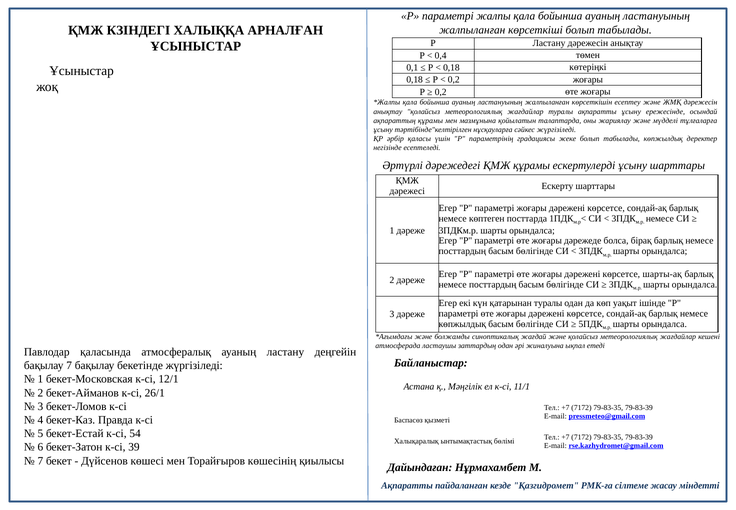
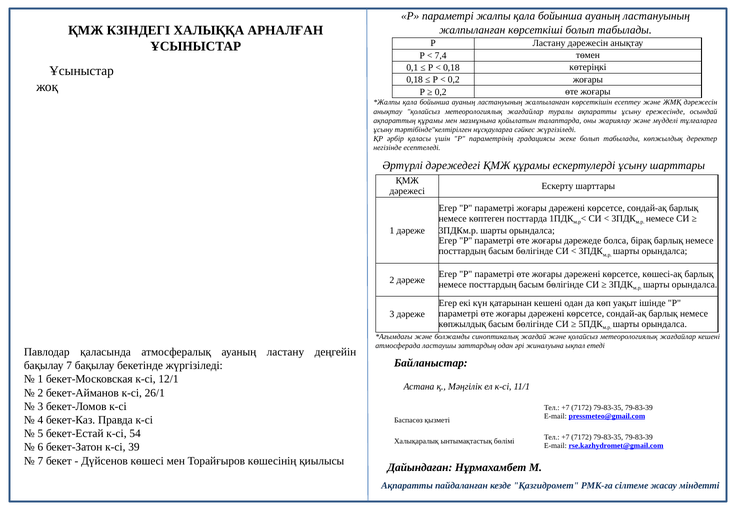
0,4: 0,4 -> 7,4
шарты-ақ: шарты-ақ -> көшесі-ақ
қатарынан туралы: туралы -> кешені
